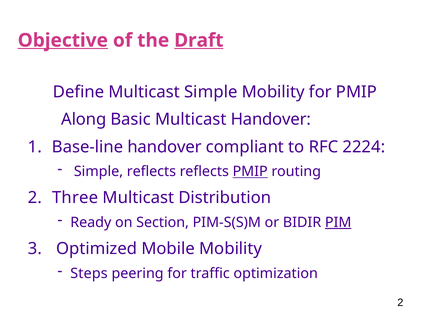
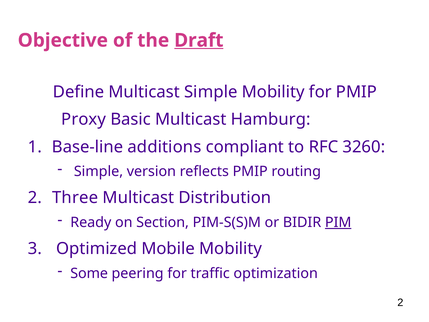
Objective underline: present -> none
Along: Along -> Proxy
Multicast Handover: Handover -> Hamburg
Base-line handover: handover -> additions
2224: 2224 -> 3260
Simple reflects: reflects -> version
PMIP at (250, 171) underline: present -> none
Steps: Steps -> Some
